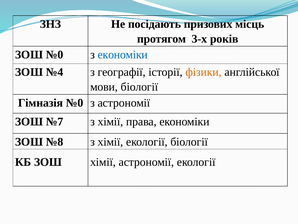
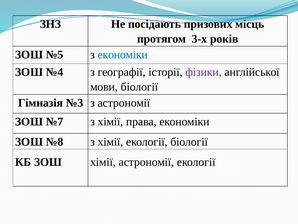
ЗОШ №0: №0 -> №5
фізики colour: orange -> purple
Гімназія №0: №0 -> №3
